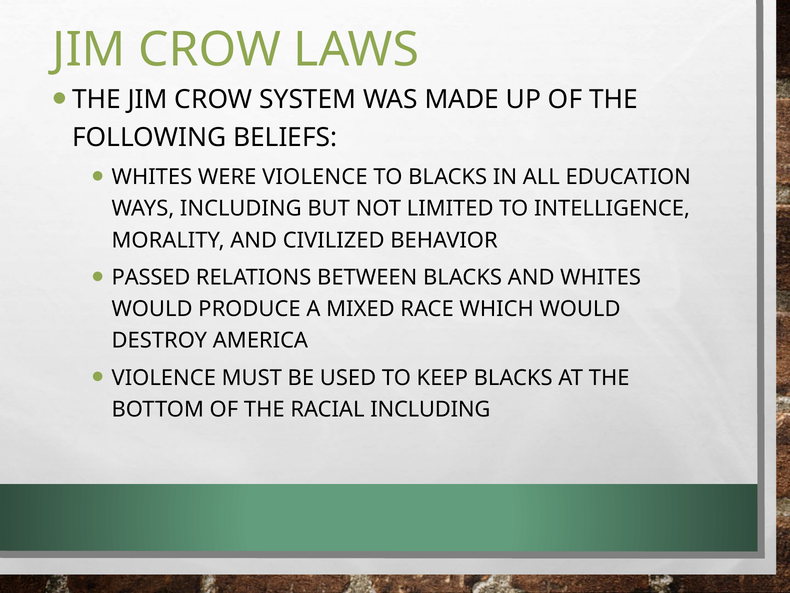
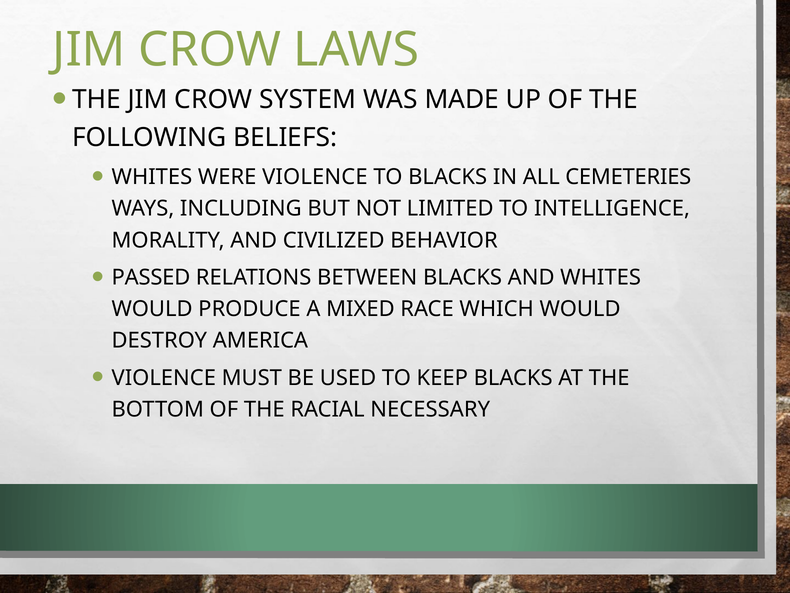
EDUCATION: EDUCATION -> CEMETERIES
RACIAL INCLUDING: INCLUDING -> NECESSARY
